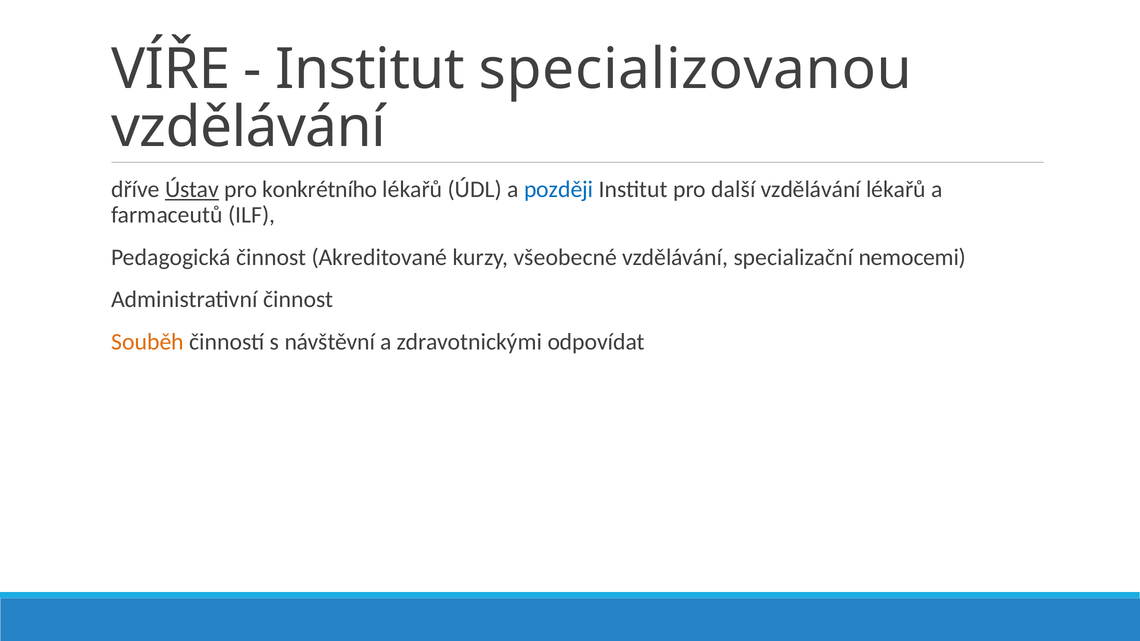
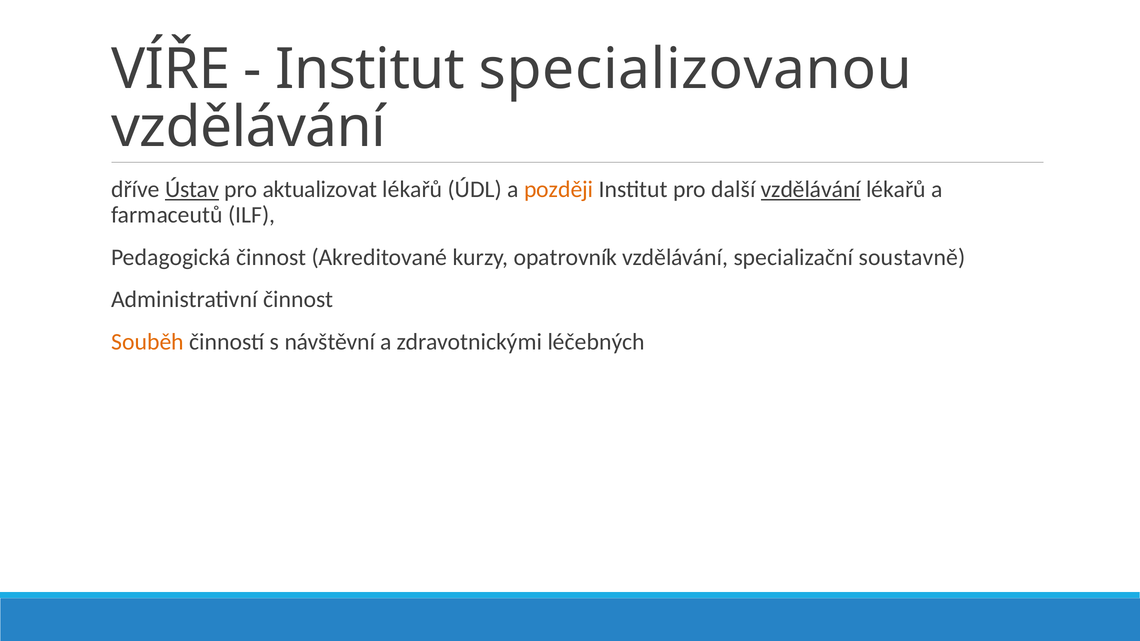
konkrétního: konkrétního -> aktualizovat
později colour: blue -> orange
vzdělávání at (811, 190) underline: none -> present
všeobecné: všeobecné -> opatrovník
nemocemi: nemocemi -> soustavně
odpovídat: odpovídat -> léčebných
